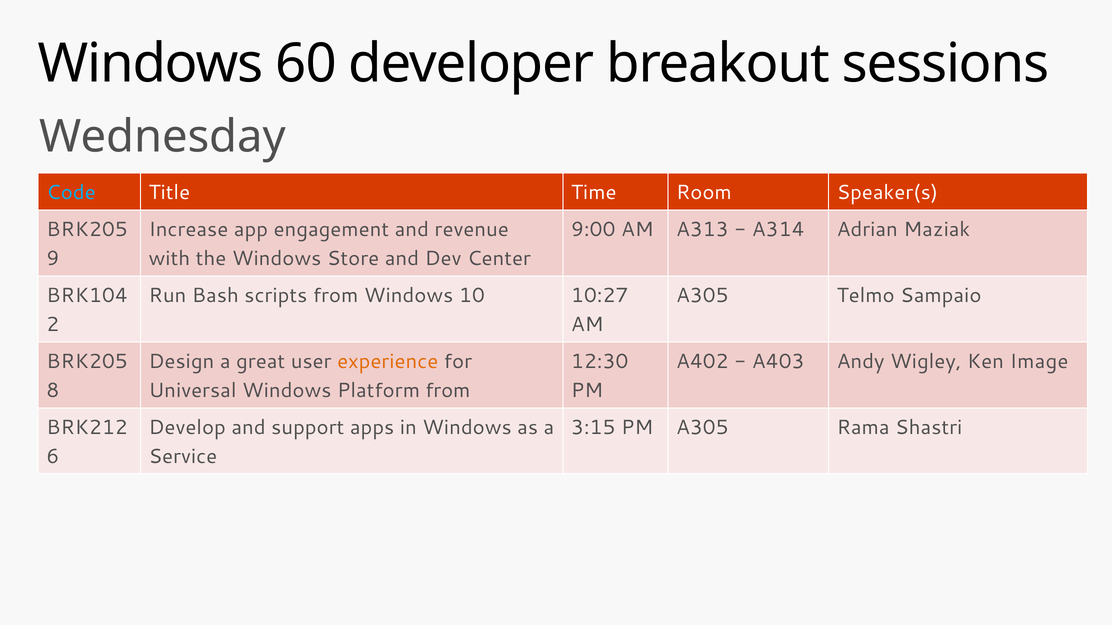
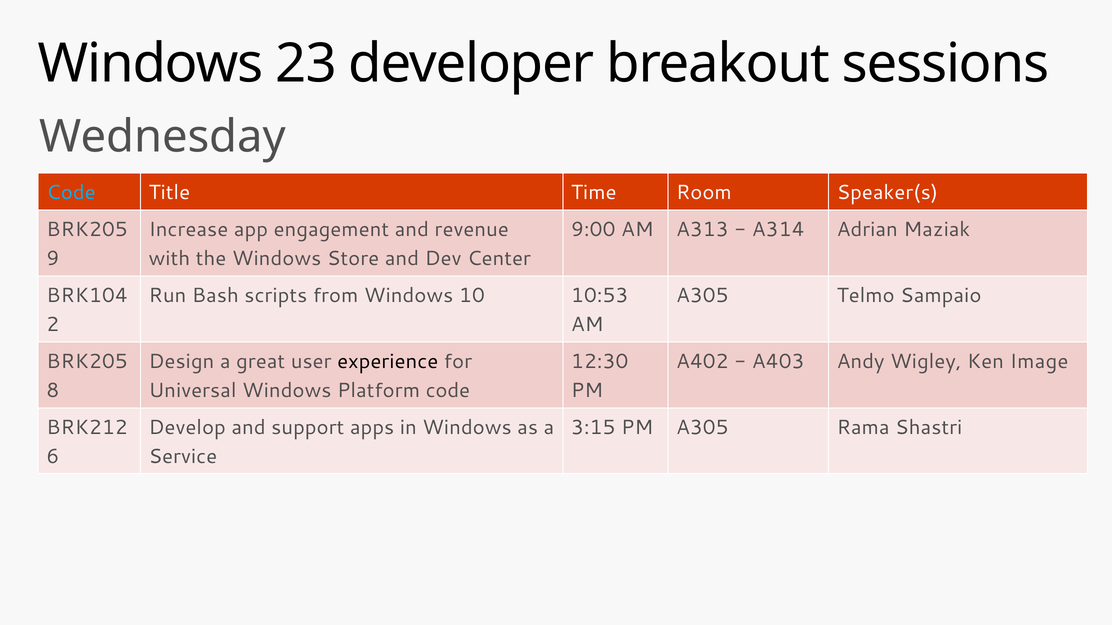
60: 60 -> 23
10:27: 10:27 -> 10:53
experience colour: orange -> black
Platform from: from -> code
